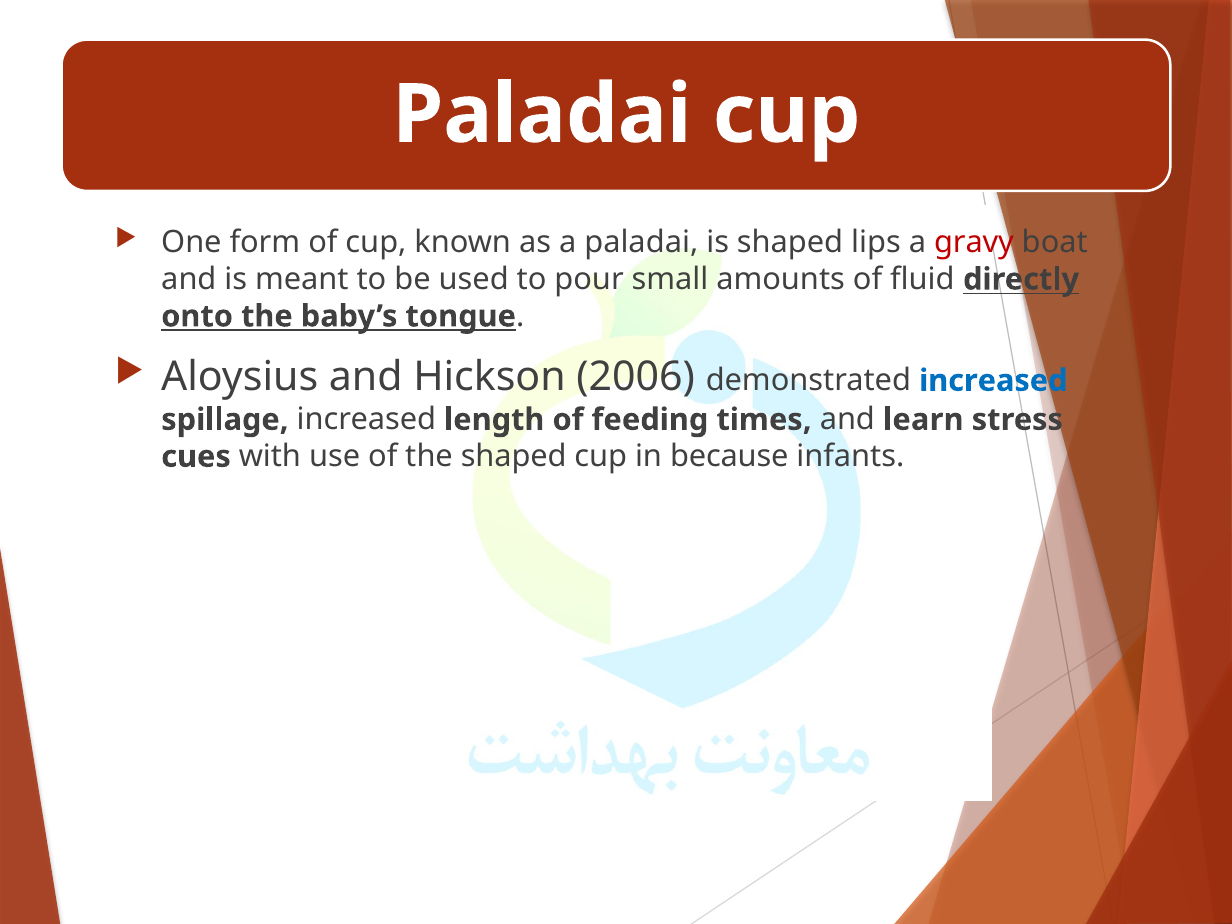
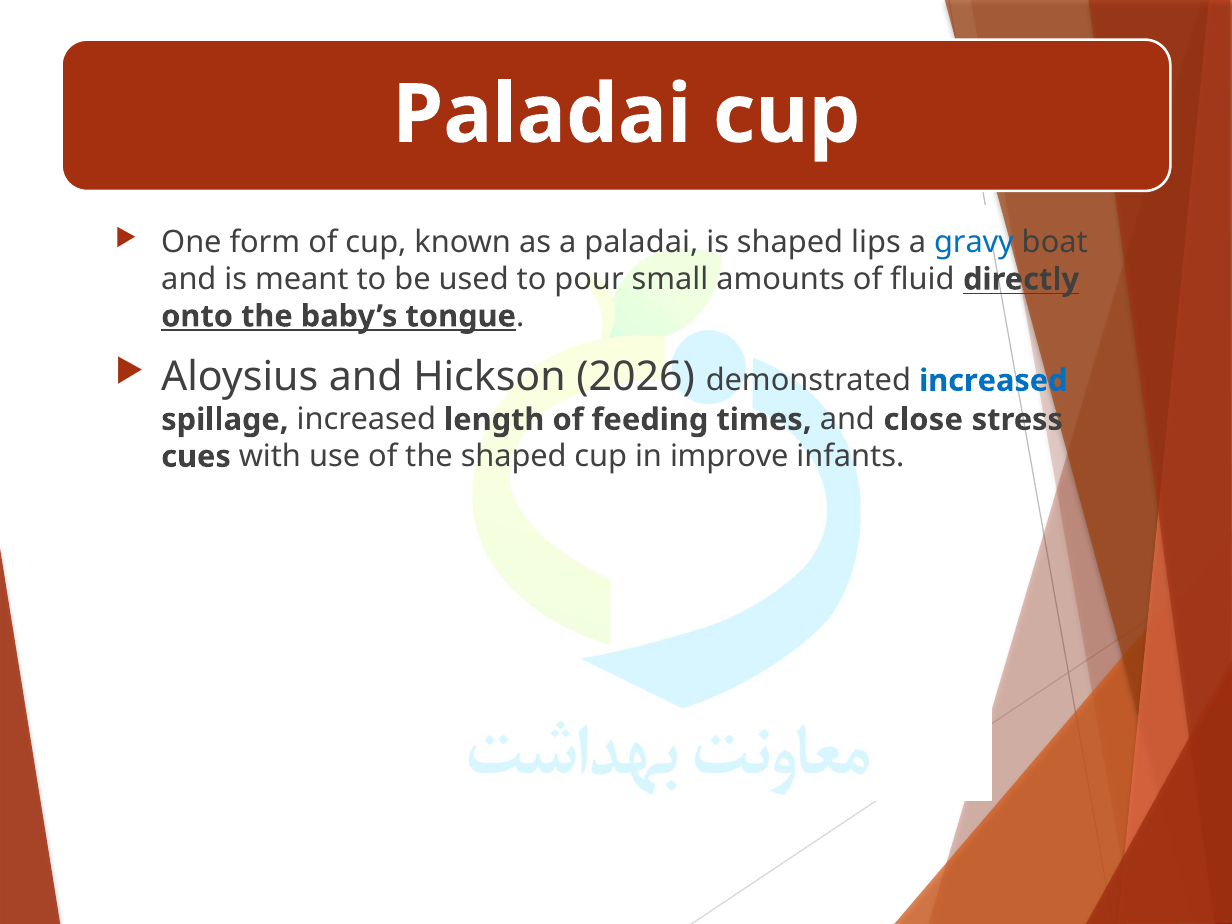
gravy colour: red -> blue
2006: 2006 -> 2026
learn: learn -> close
because: because -> improve
